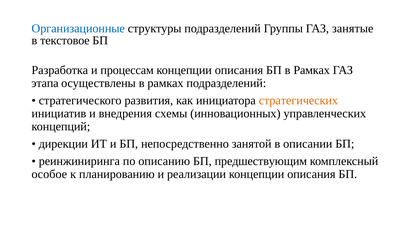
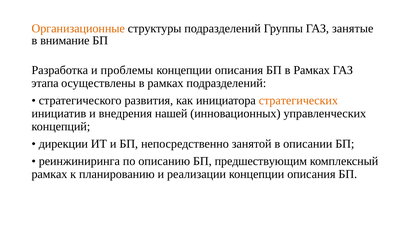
Организационные colour: blue -> orange
текстовое: текстовое -> внимание
процессам: процессам -> проблемы
схемы: схемы -> нашей
особое at (49, 174): особое -> рамках
